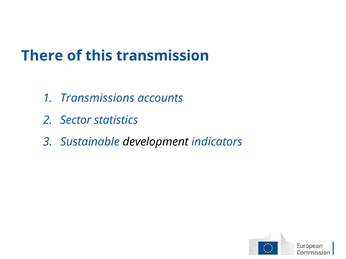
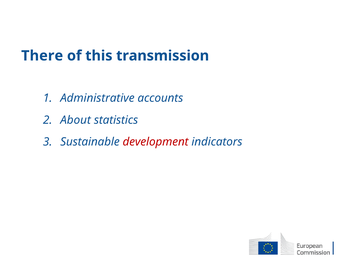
Transmissions: Transmissions -> Administrative
Sector: Sector -> About
development colour: black -> red
